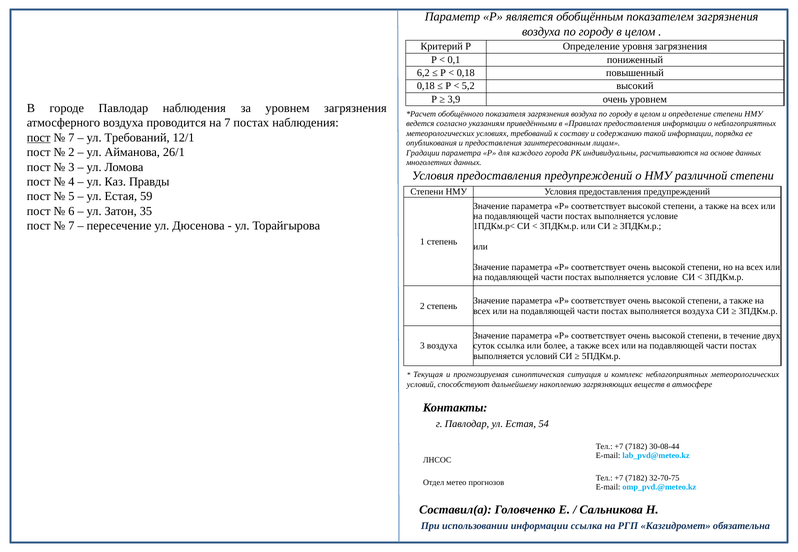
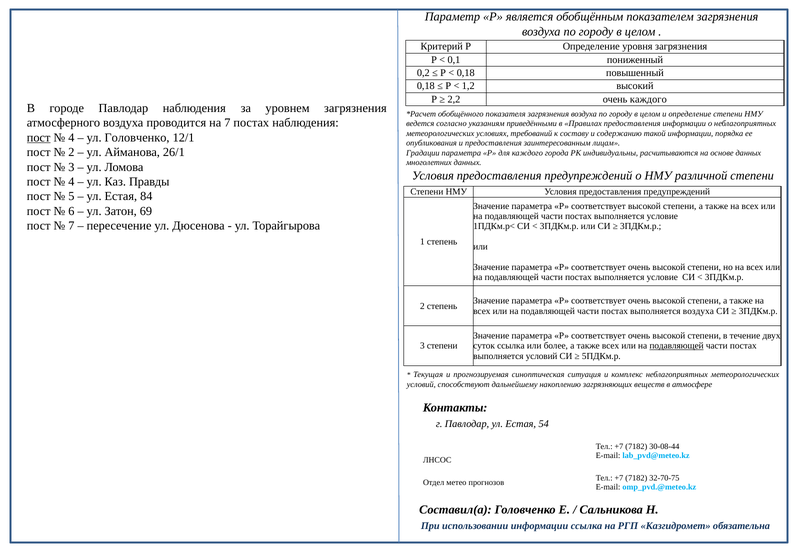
6,2: 6,2 -> 0,2
5,2: 5,2 -> 1,2
3,9: 3,9 -> 2,2
очень уровнем: уровнем -> каждого
7 at (71, 138): 7 -> 4
ул Требований: Требований -> Головченко
59: 59 -> 84
35: 35 -> 69
3 воздуха: воздуха -> степени
подавляющей at (677, 346) underline: none -> present
